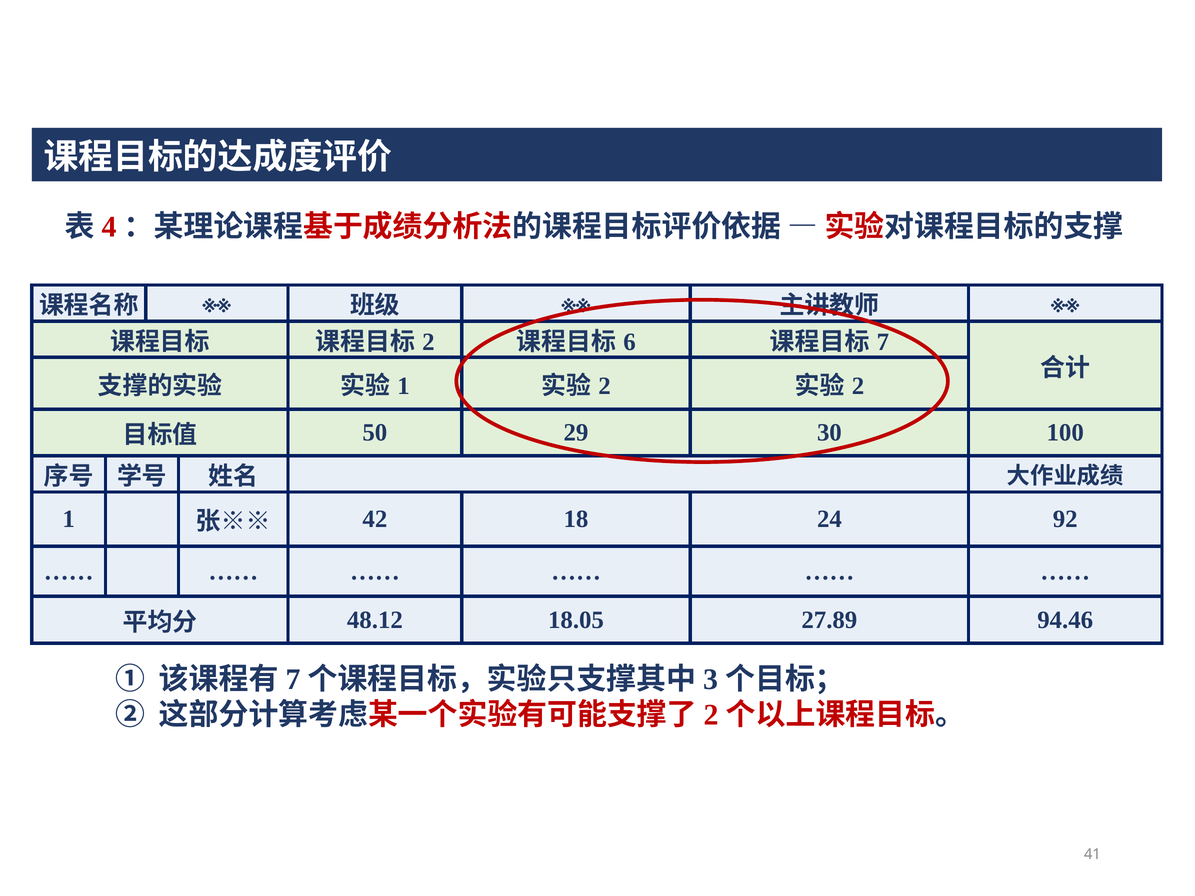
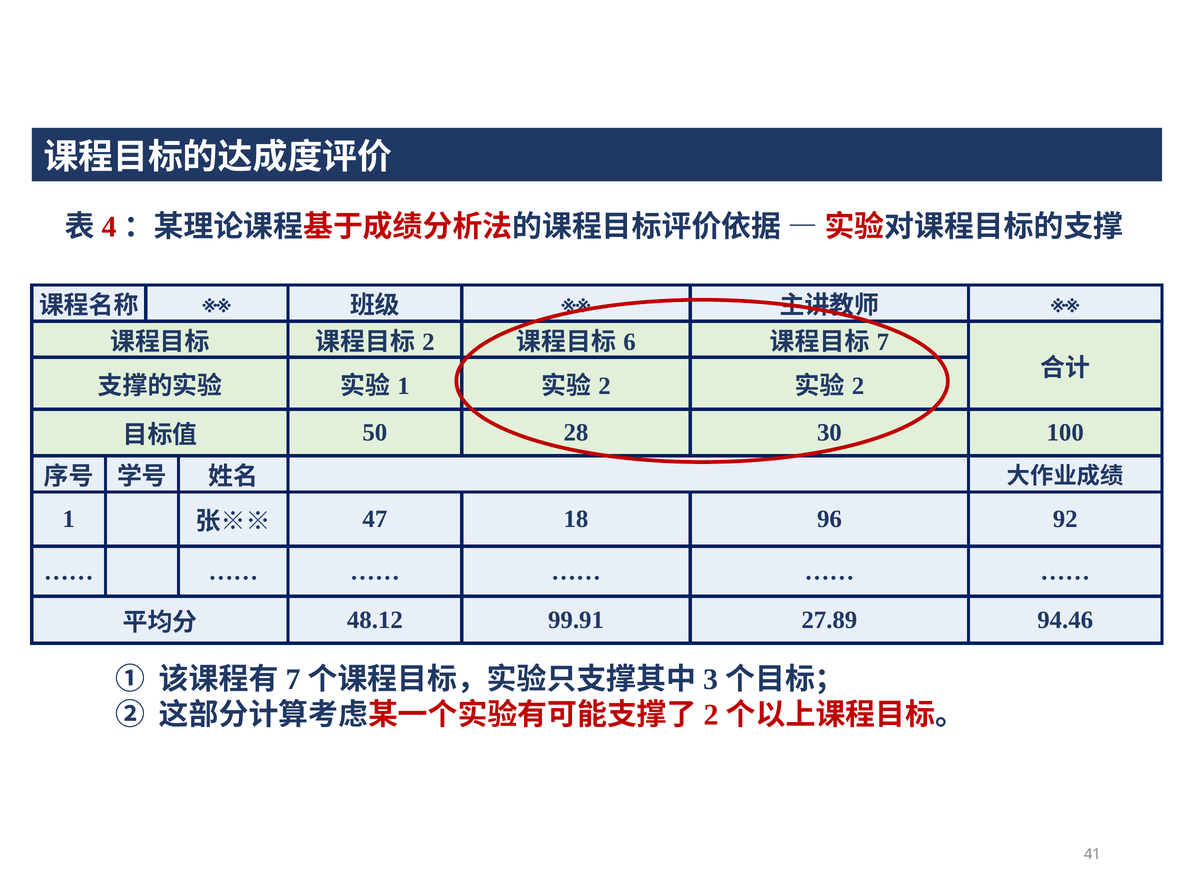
29: 29 -> 28
42: 42 -> 47
24: 24 -> 96
18.05: 18.05 -> 99.91
